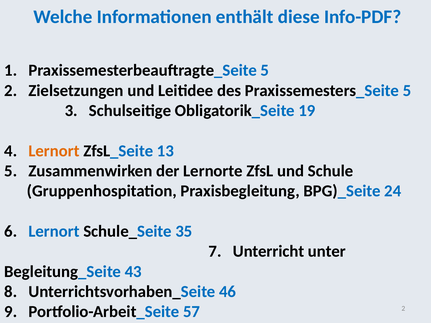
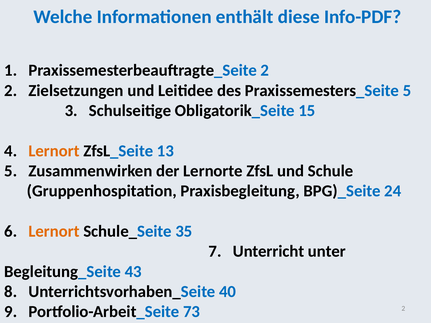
Praxissemesterbeauftragte_Seite 5: 5 -> 2
19: 19 -> 15
Lernort at (54, 232) colour: blue -> orange
46: 46 -> 40
57: 57 -> 73
